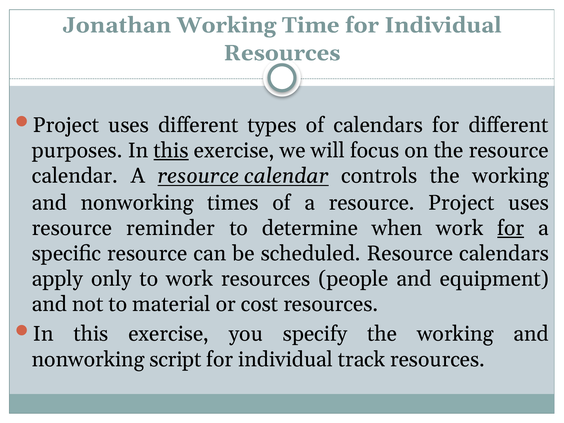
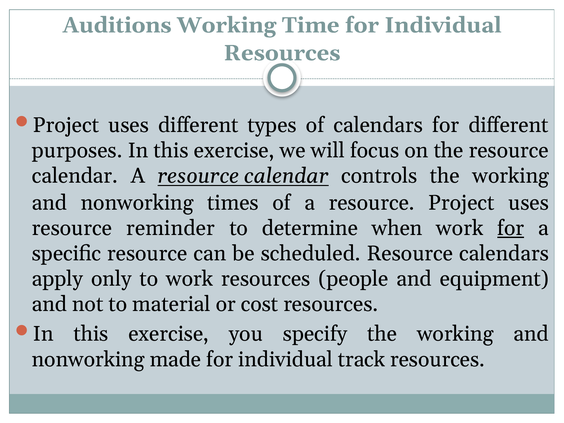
Jonathan: Jonathan -> Auditions
this at (171, 150) underline: present -> none
script: script -> made
